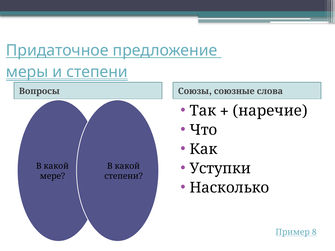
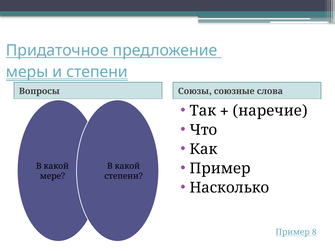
Уступки at (220, 169): Уступки -> Пример
